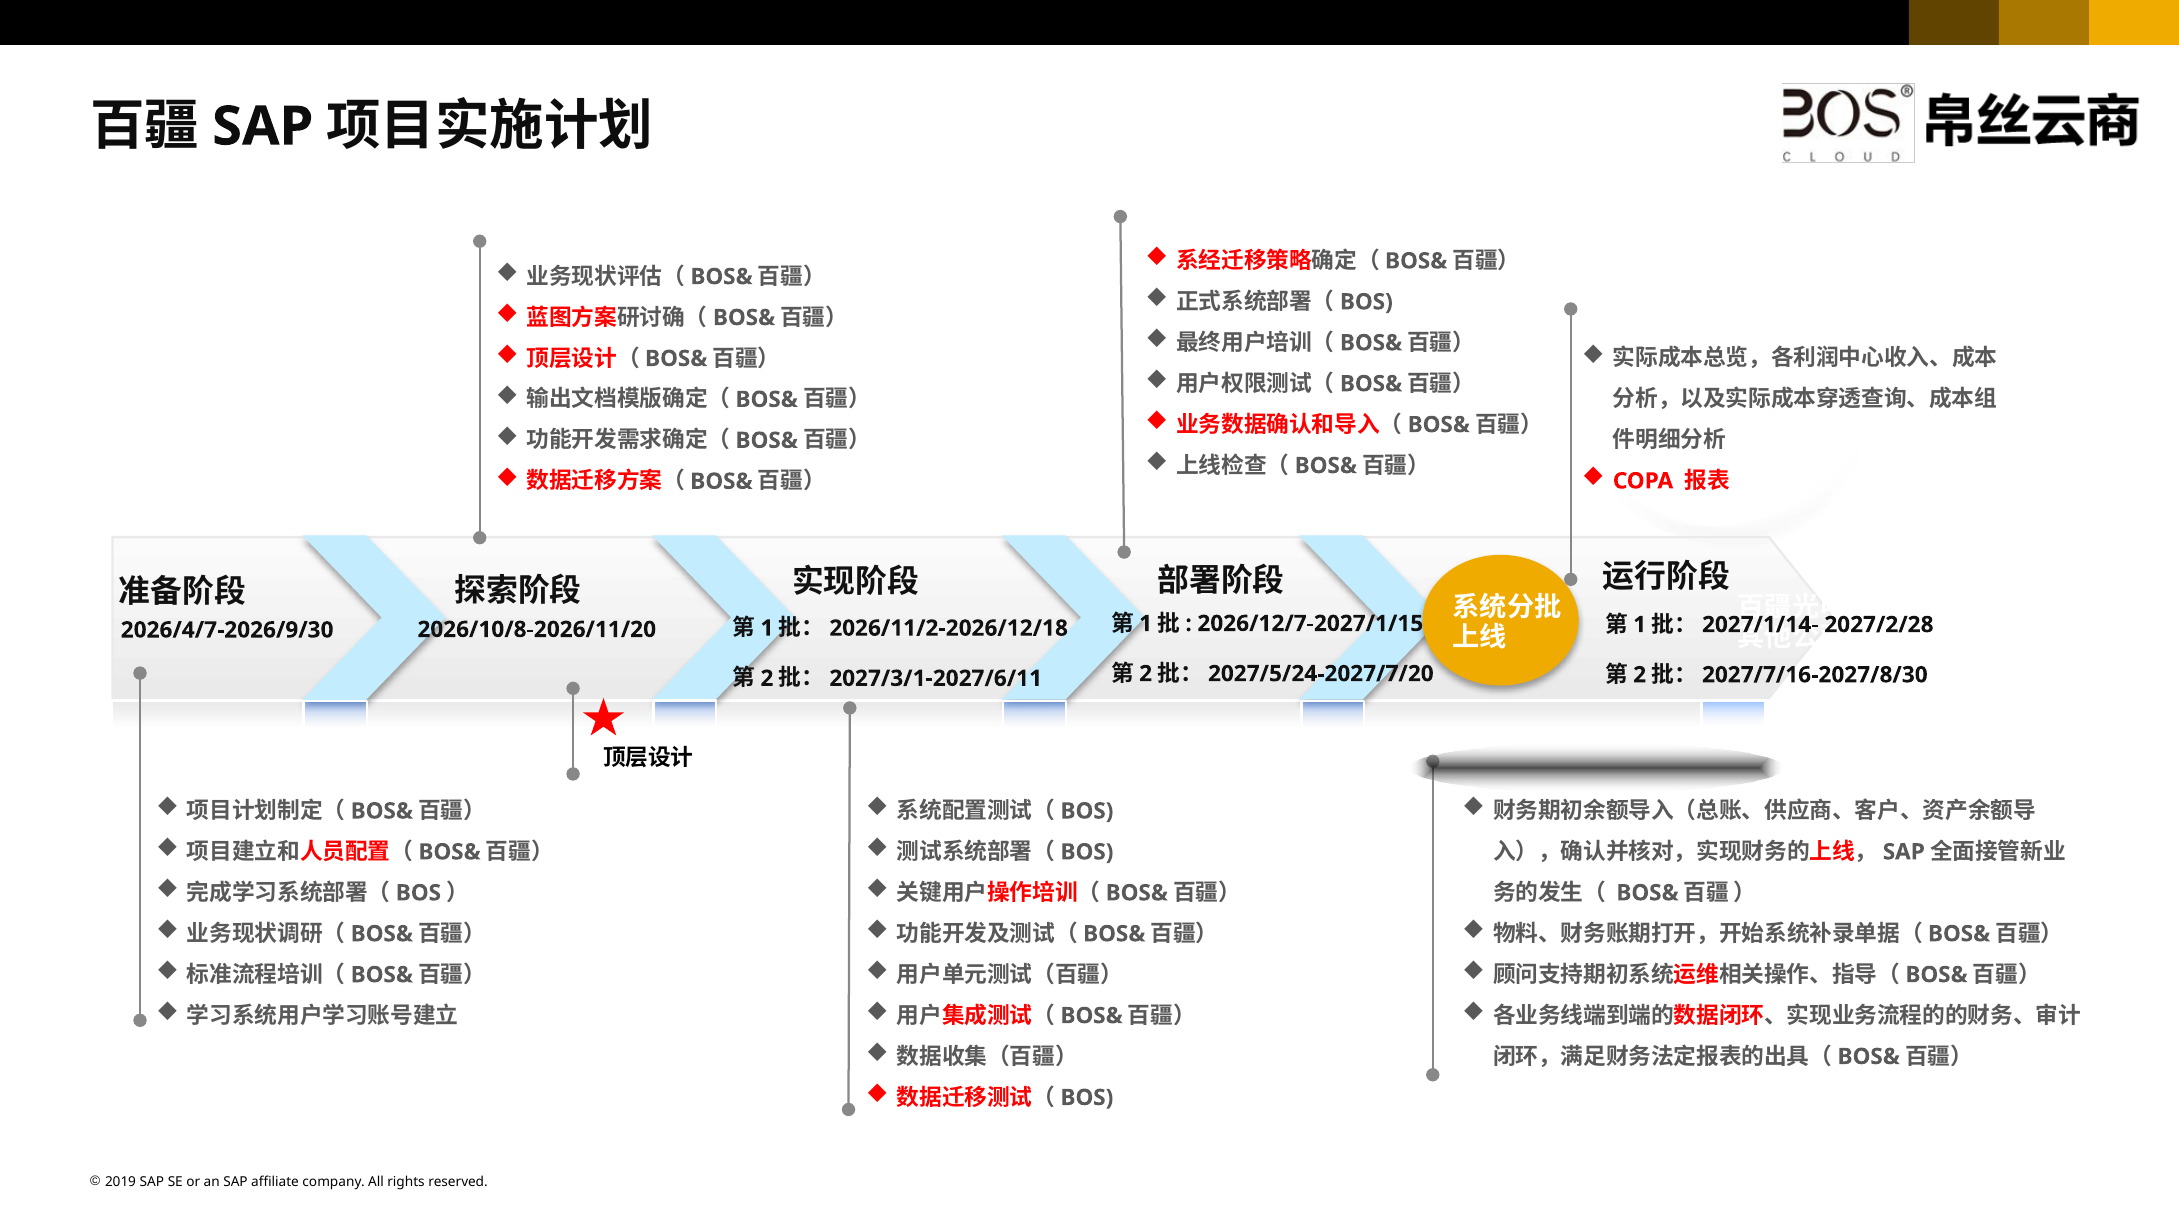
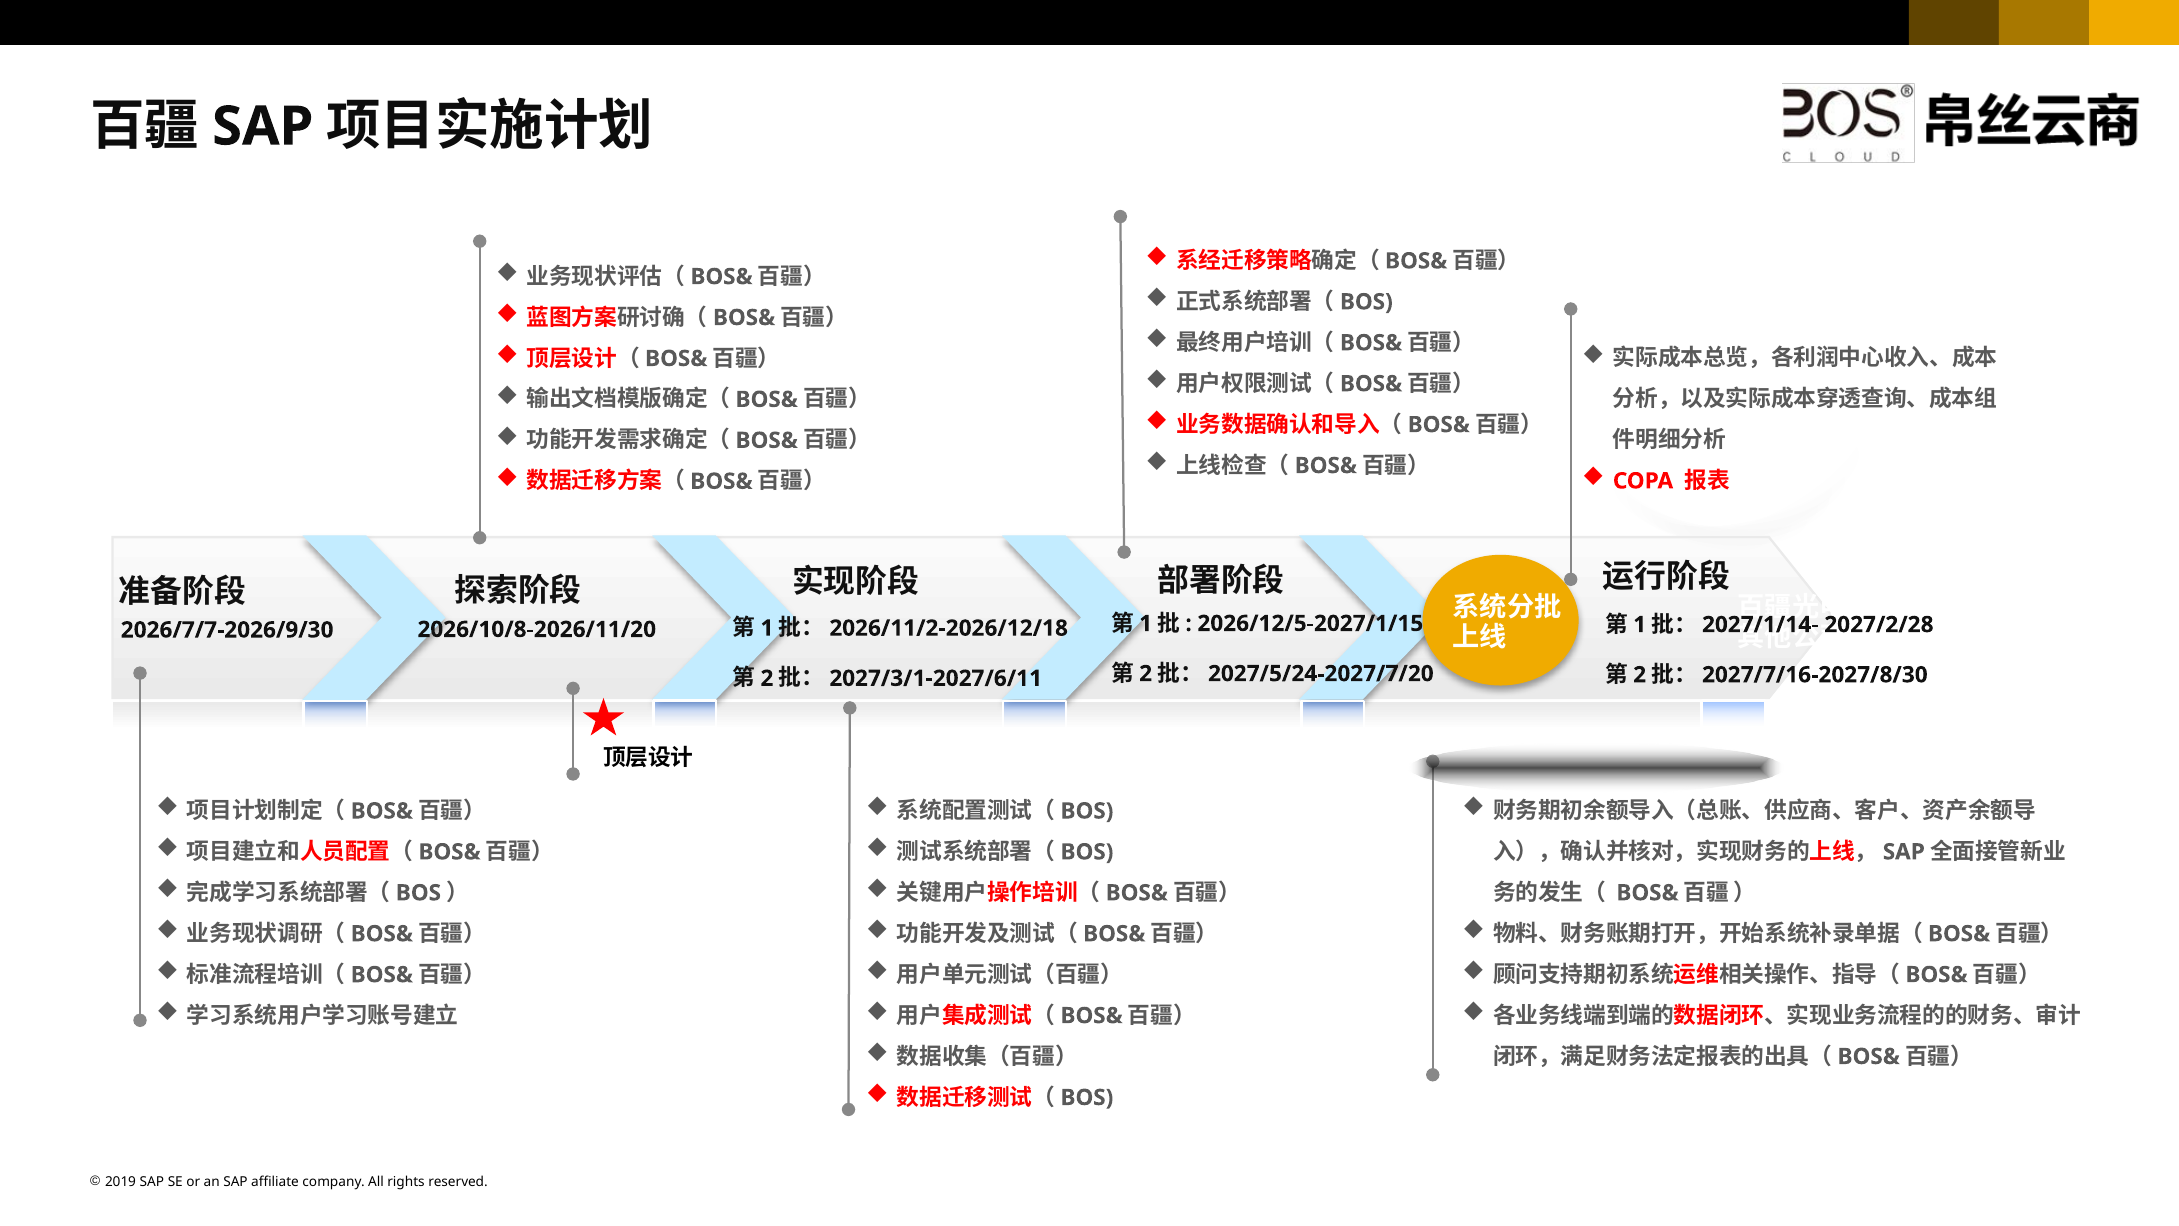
2026/12/7-2027/1/15: 2026/12/7-2027/1/15 -> 2026/12/5-2027/1/15
2026/4/7-2026/9/30: 2026/4/7-2026/9/30 -> 2026/7/7-2026/9/30
